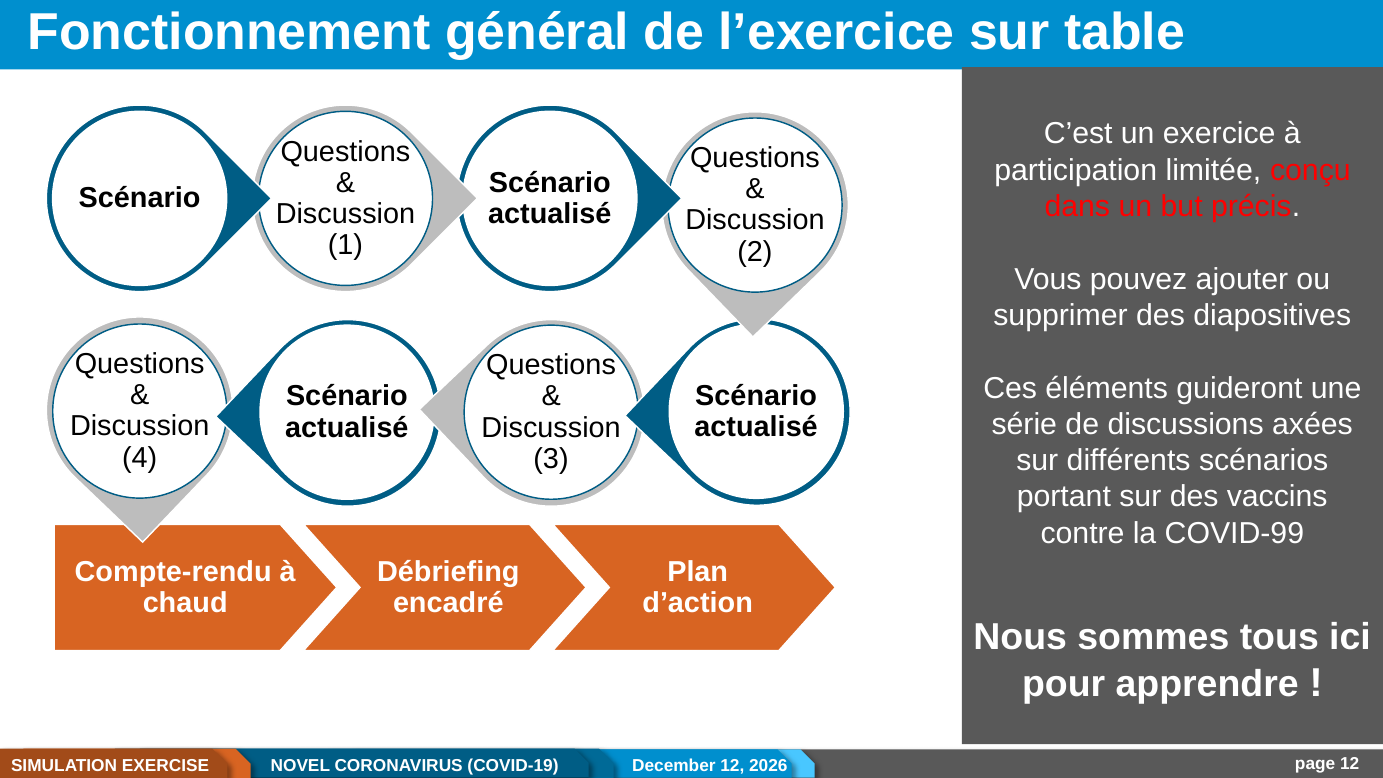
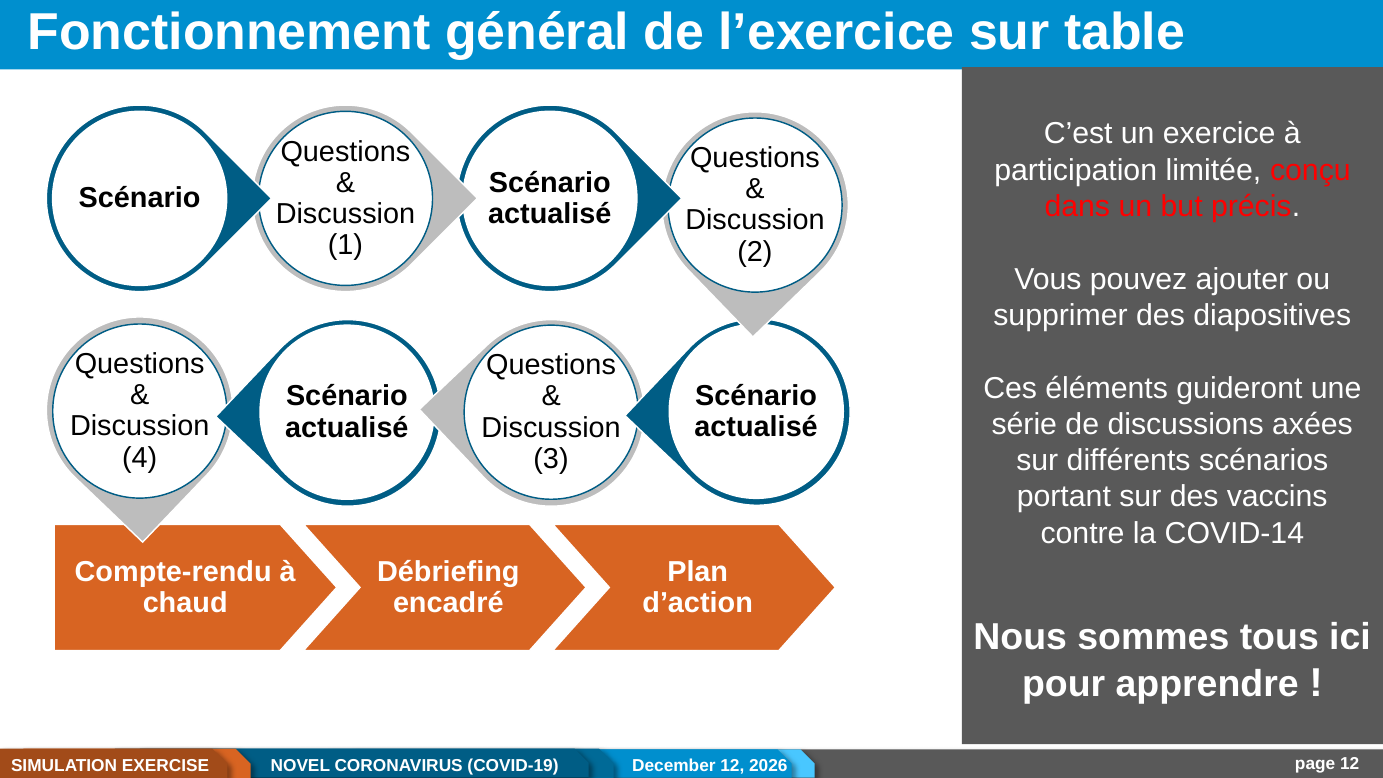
COVID-99: COVID-99 -> COVID-14
